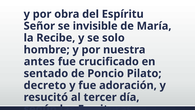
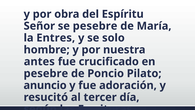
se invisible: invisible -> pesebre
Recibe: Recibe -> Entres
sentado at (46, 73): sentado -> pesebre
decreto: decreto -> anuncio
